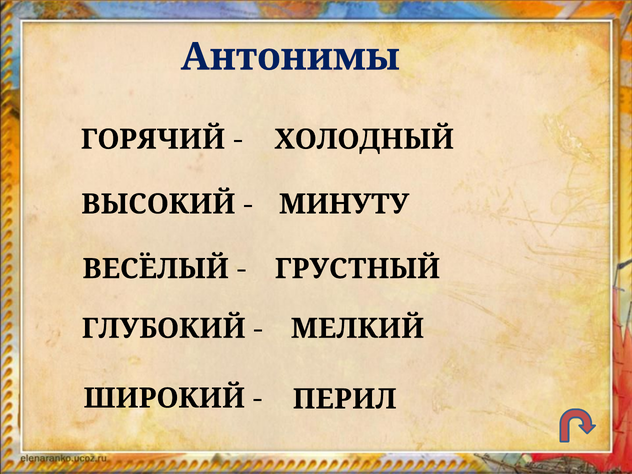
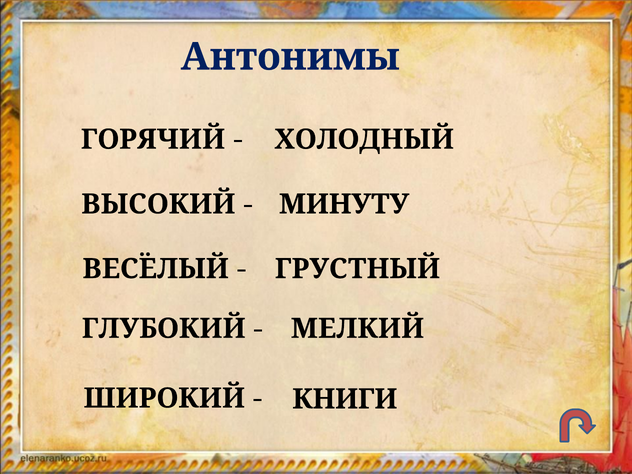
ПЕРИЛ: ПЕРИЛ -> КНИГИ
